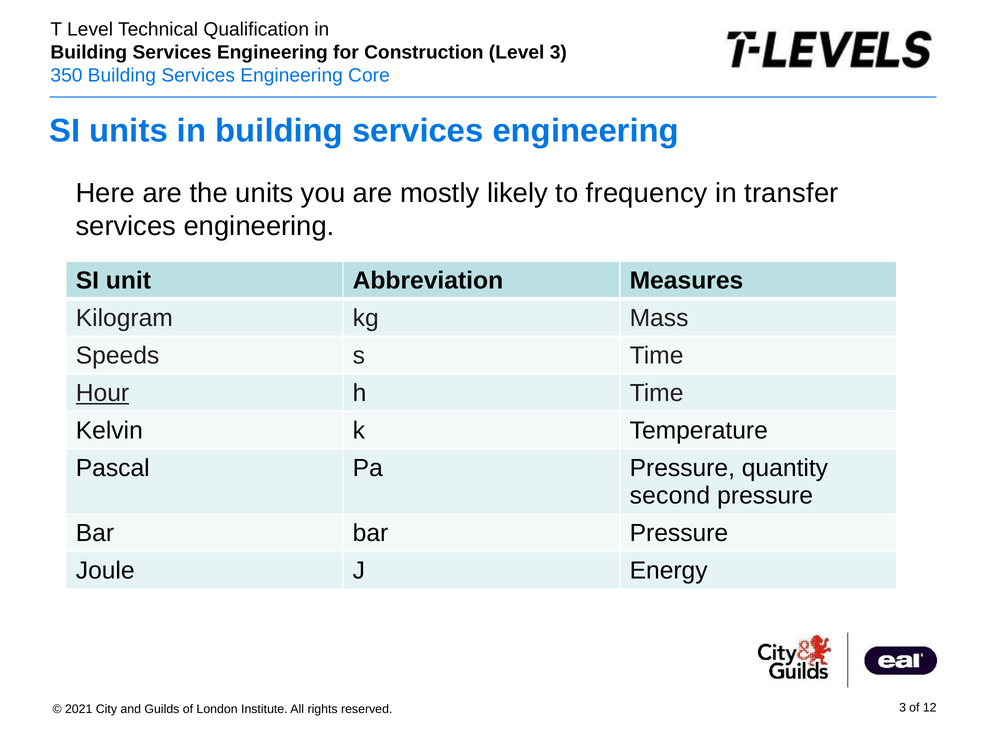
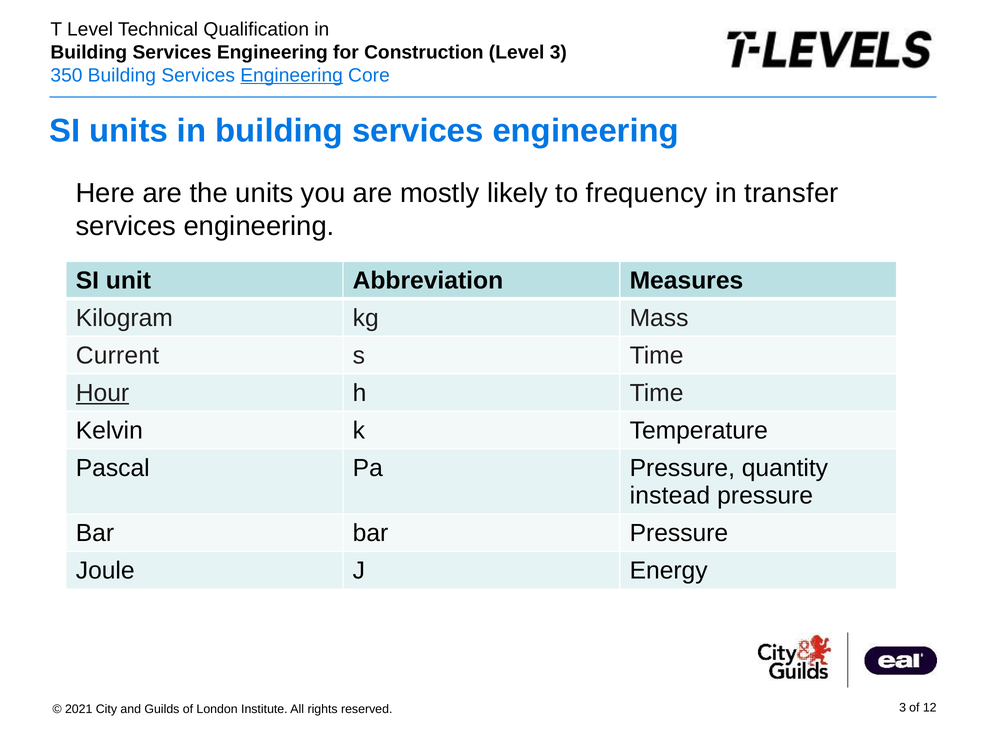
Engineering at (292, 75) underline: none -> present
Speeds: Speeds -> Current
second: second -> instead
